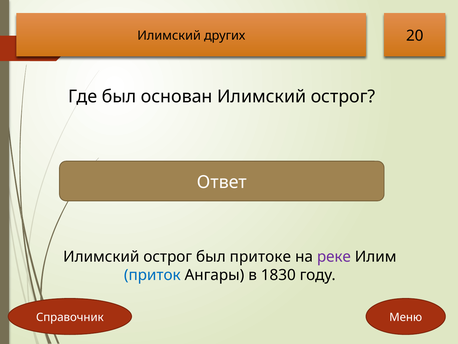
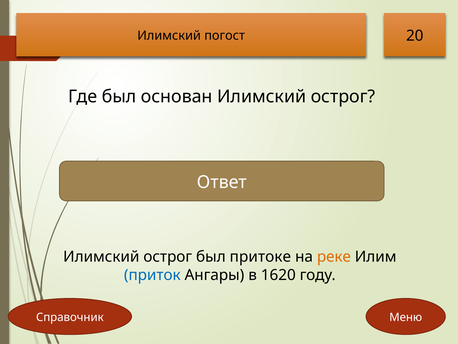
других: других -> погост
реке colour: purple -> orange
1830: 1830 -> 1620
